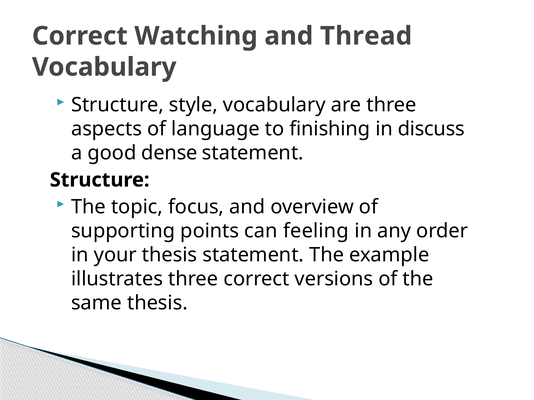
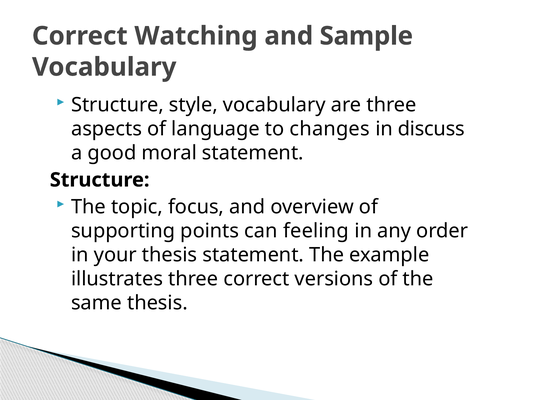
Thread: Thread -> Sample
finishing: finishing -> changes
dense: dense -> moral
